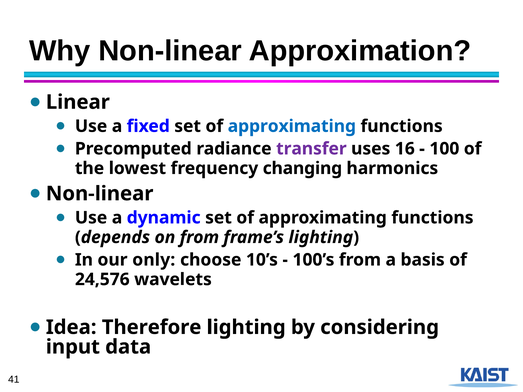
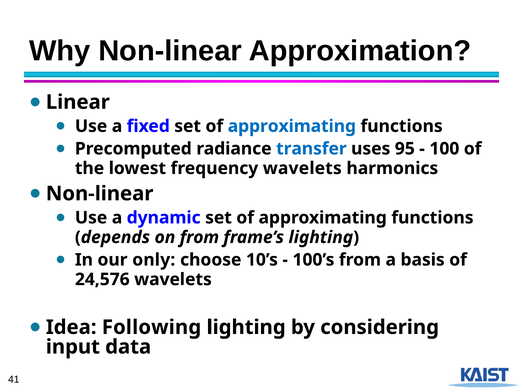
transfer colour: purple -> blue
16: 16 -> 95
frequency changing: changing -> wavelets
Therefore: Therefore -> Following
